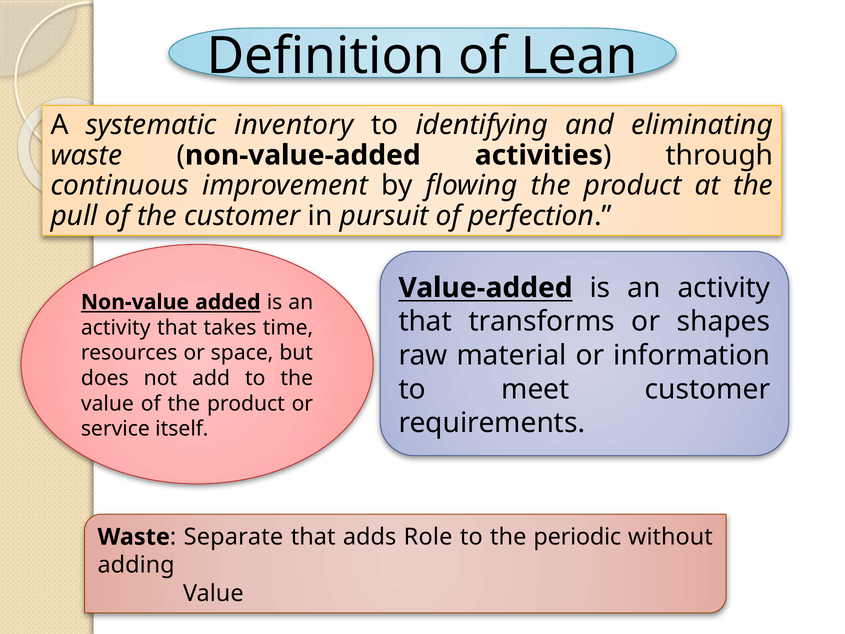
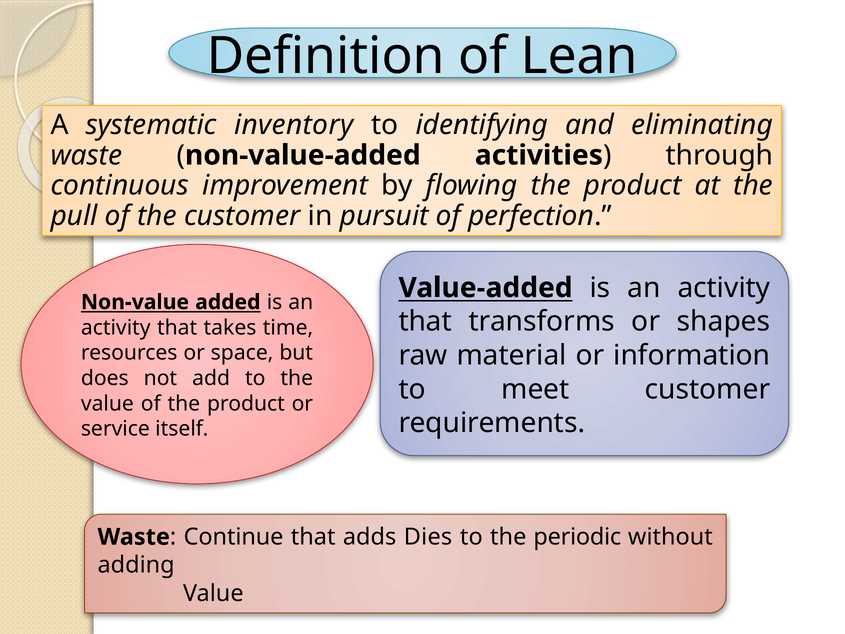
Separate: Separate -> Continue
Role: Role -> Dies
